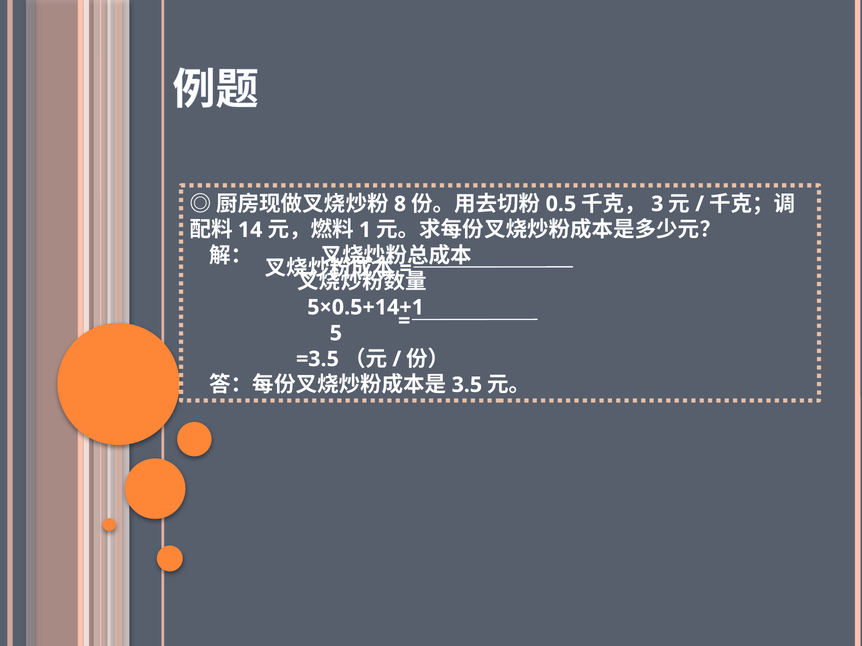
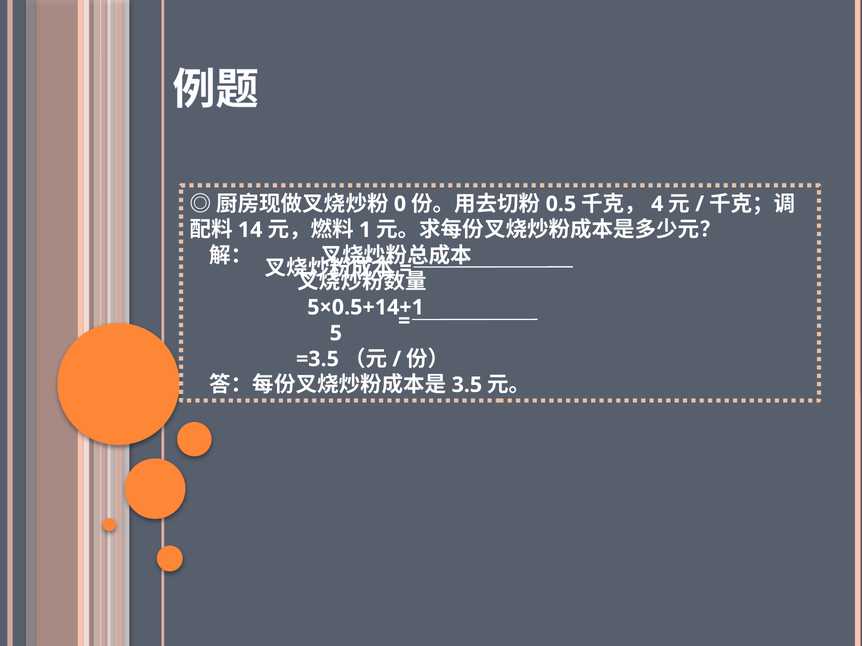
8: 8 -> 0
3: 3 -> 4
